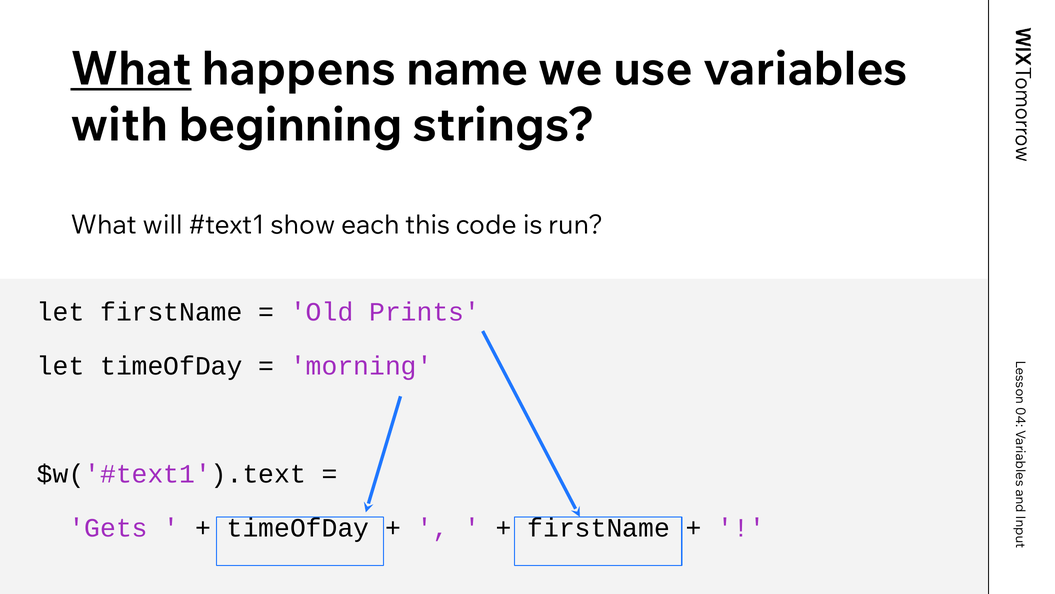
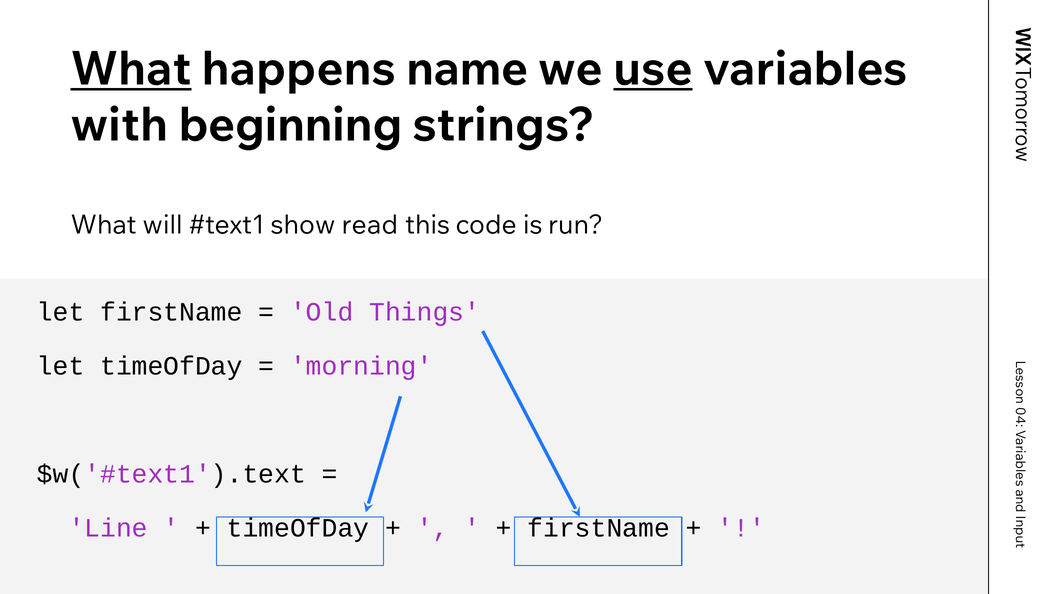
use underline: none -> present
each: each -> read
Prints: Prints -> Things
Gets: Gets -> Line
